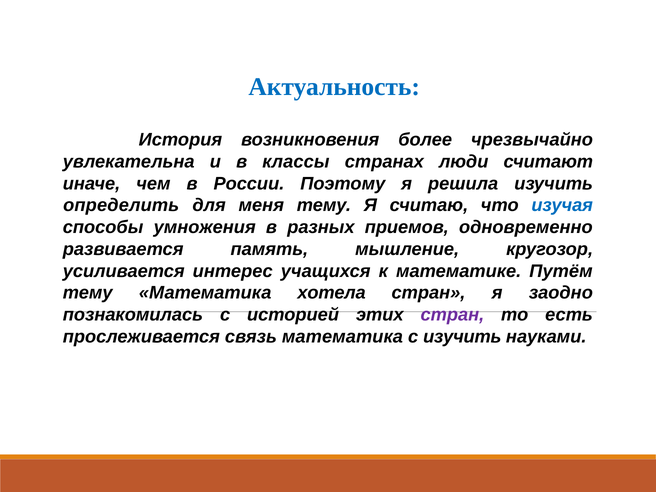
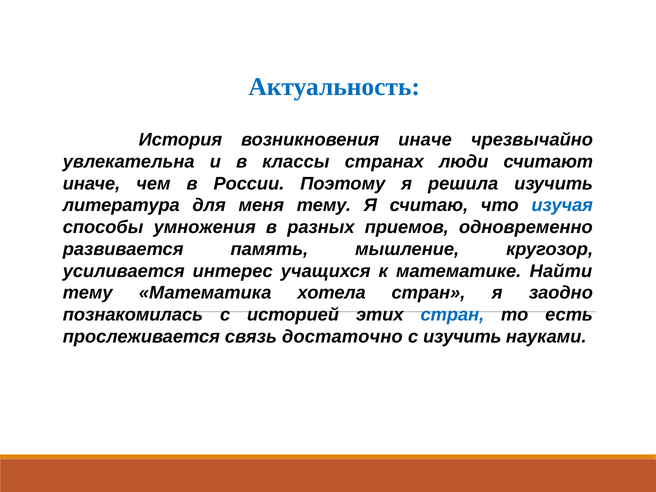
возникновения более: более -> иначе
определить: определить -> литература
Путём: Путём -> Найти
стран at (452, 315) colour: purple -> blue
связь математика: математика -> достаточно
